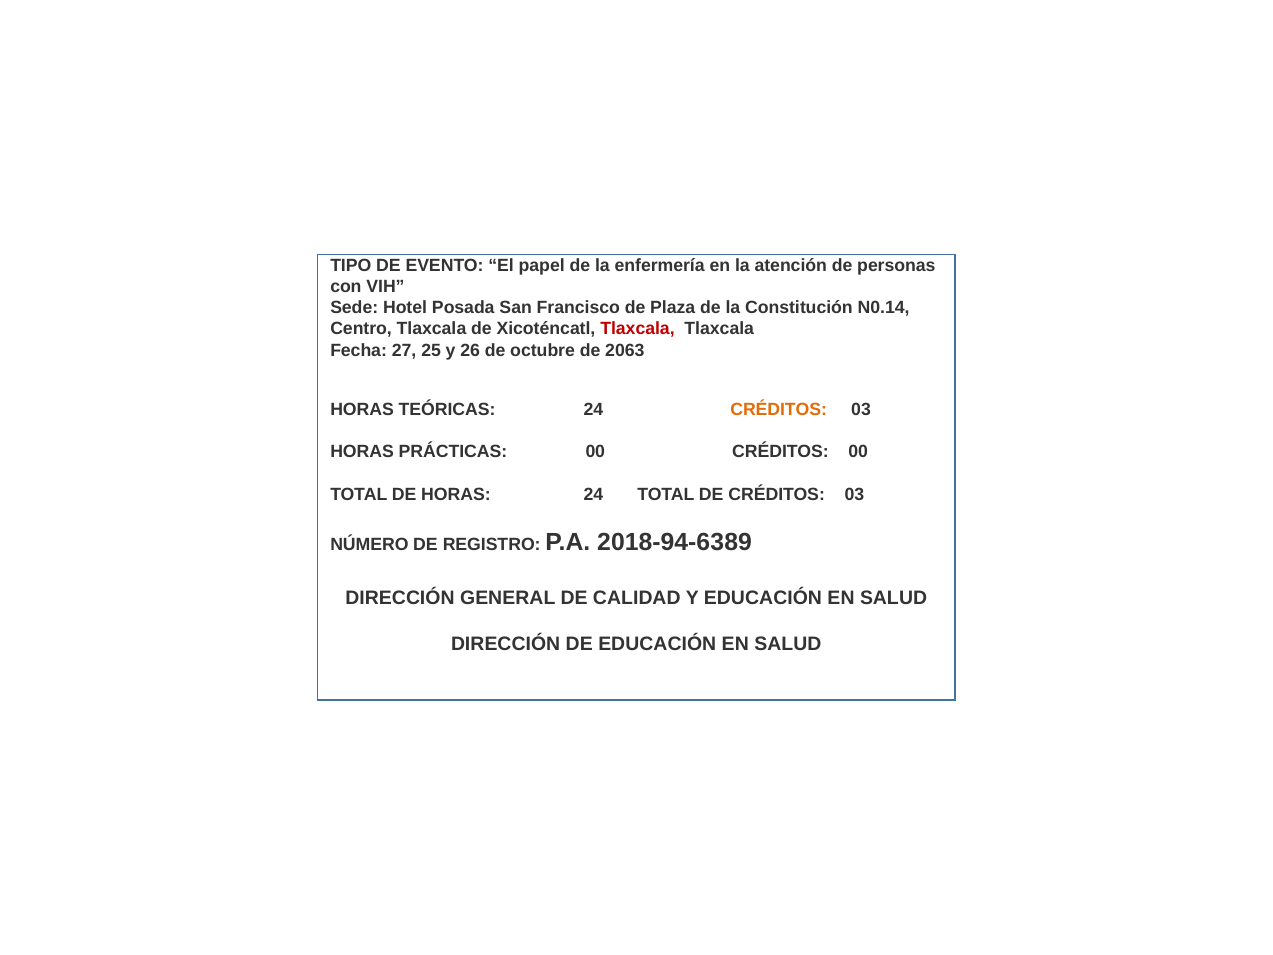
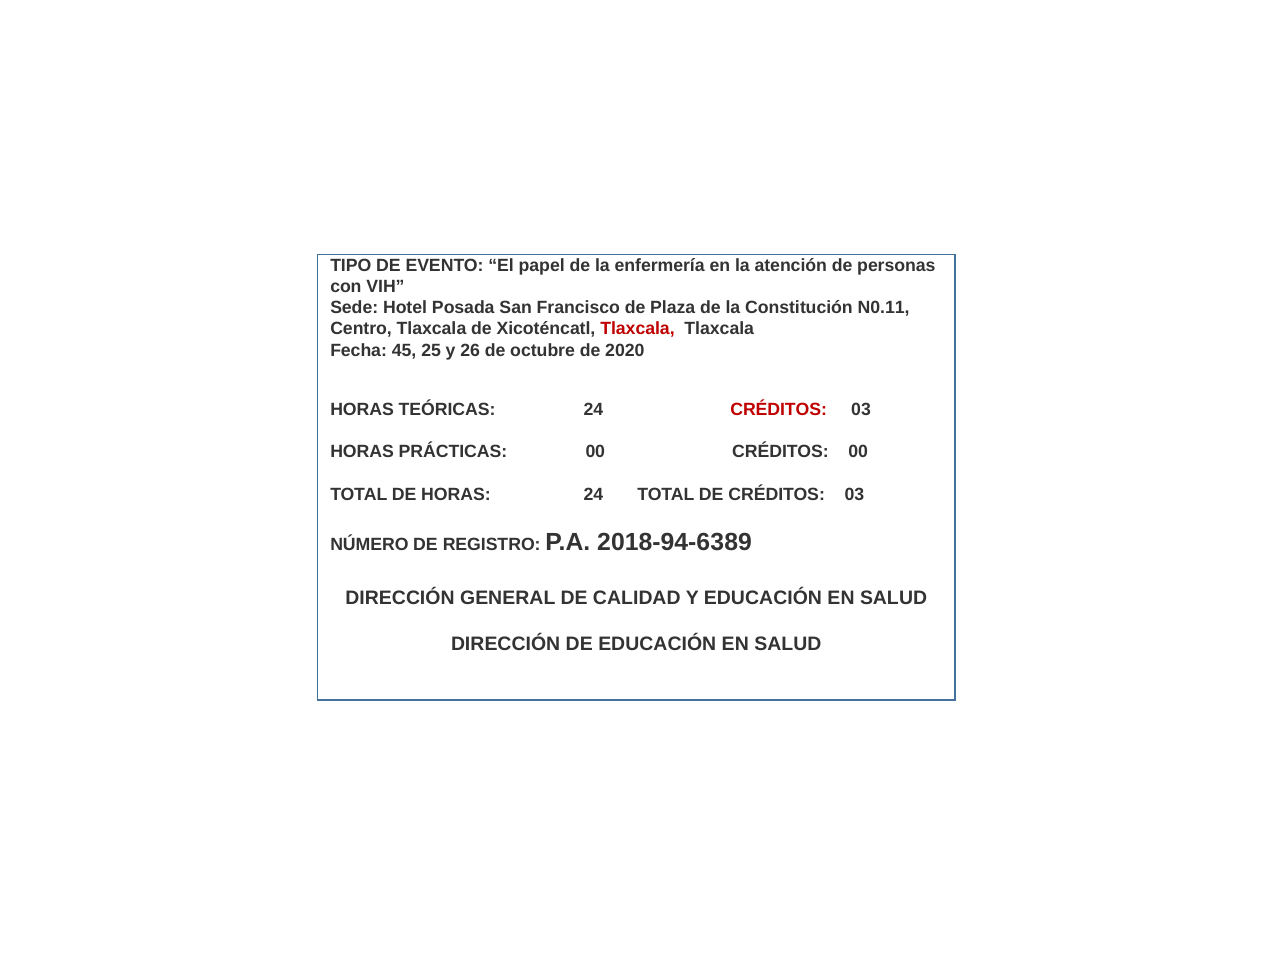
N0.14: N0.14 -> N0.11
27: 27 -> 45
2063: 2063 -> 2020
CRÉDITOS at (779, 410) colour: orange -> red
